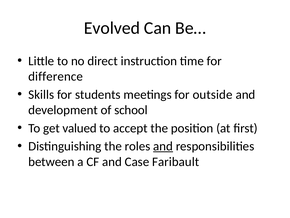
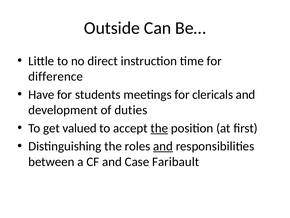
Evolved: Evolved -> Outside
Skills: Skills -> Have
outside: outside -> clericals
school: school -> duties
the at (159, 128) underline: none -> present
